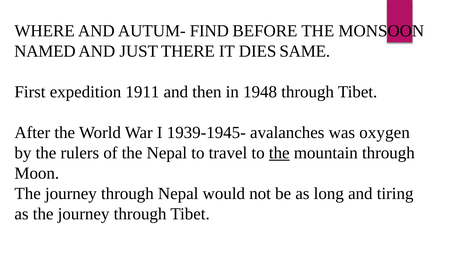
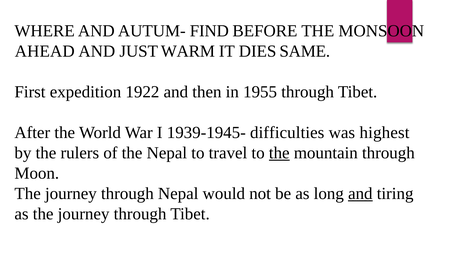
NAMED: NAMED -> AHEAD
THERE: THERE -> WARM
1911: 1911 -> 1922
1948: 1948 -> 1955
avalanches: avalanches -> difficulties
oxygen: oxygen -> highest
and at (360, 194) underline: none -> present
